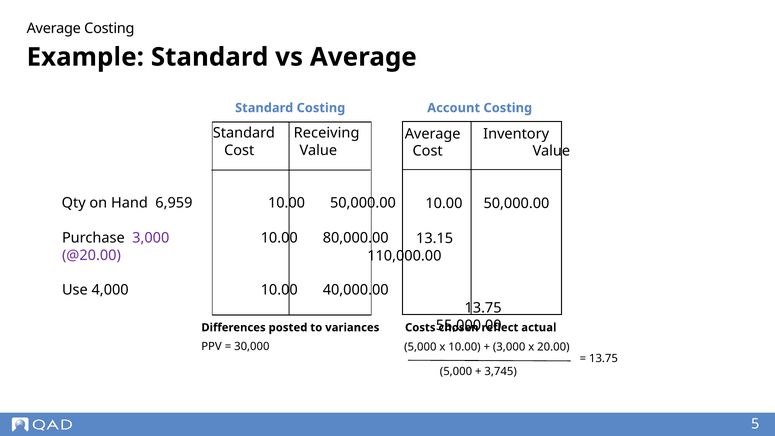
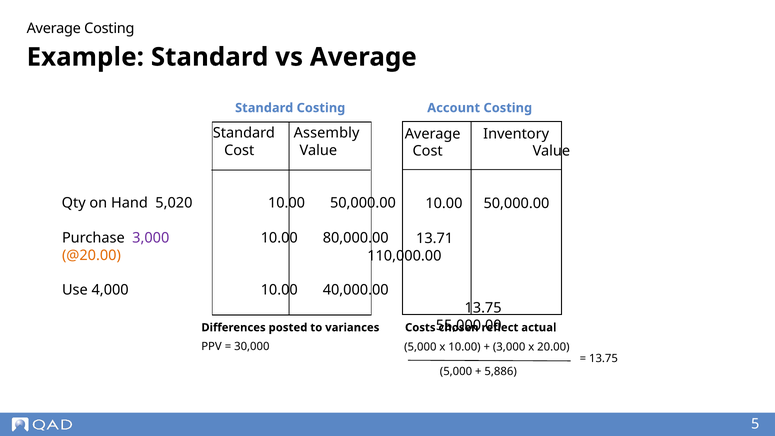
Receiving: Receiving -> Assembly
6,959: 6,959 -> 5,020
13.15: 13.15 -> 13.71
@20.00 colour: purple -> orange
3,745: 3,745 -> 5,886
